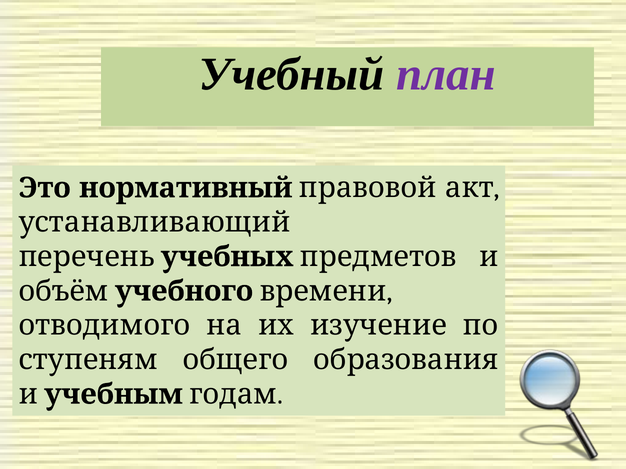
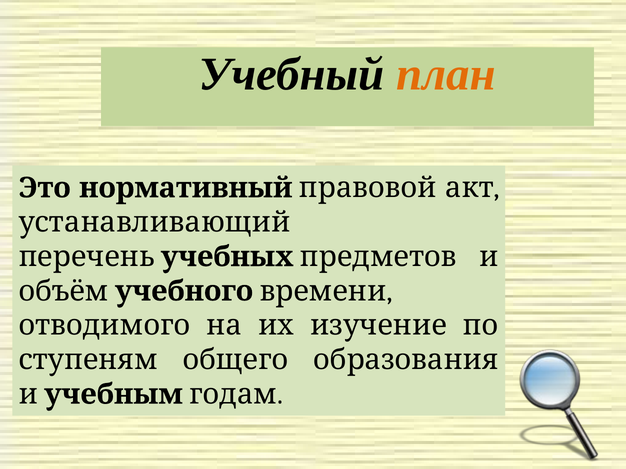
план colour: purple -> orange
